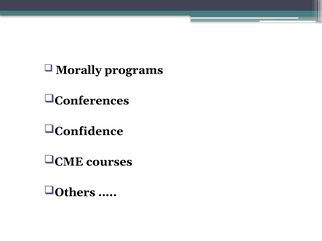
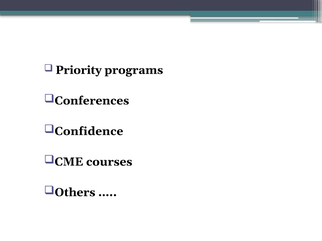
Morally: Morally -> Priority
